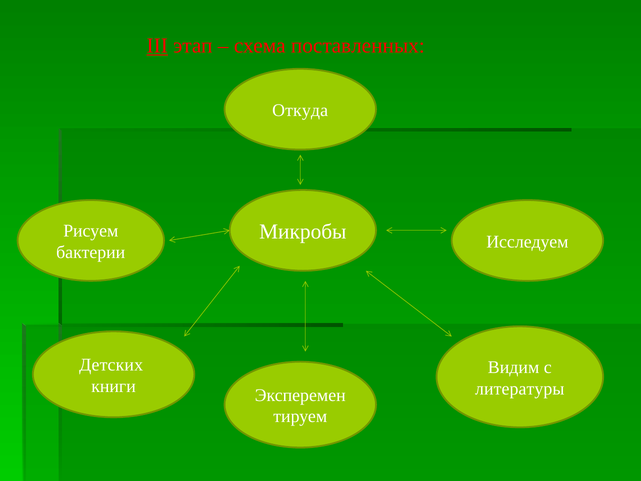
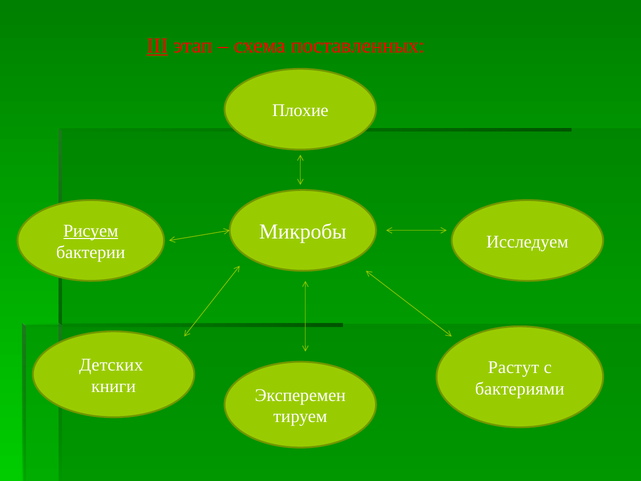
Откуда: Откуда -> Плохие
Рисуем underline: none -> present
Видим: Видим -> Растут
литературы: литературы -> бактериями
